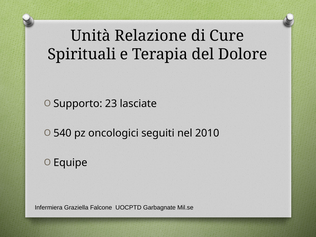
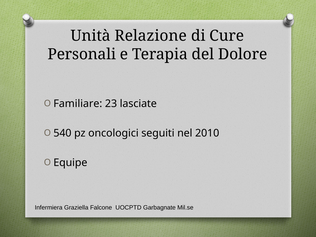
Spirituali: Spirituali -> Personali
Supporto: Supporto -> Familiare
